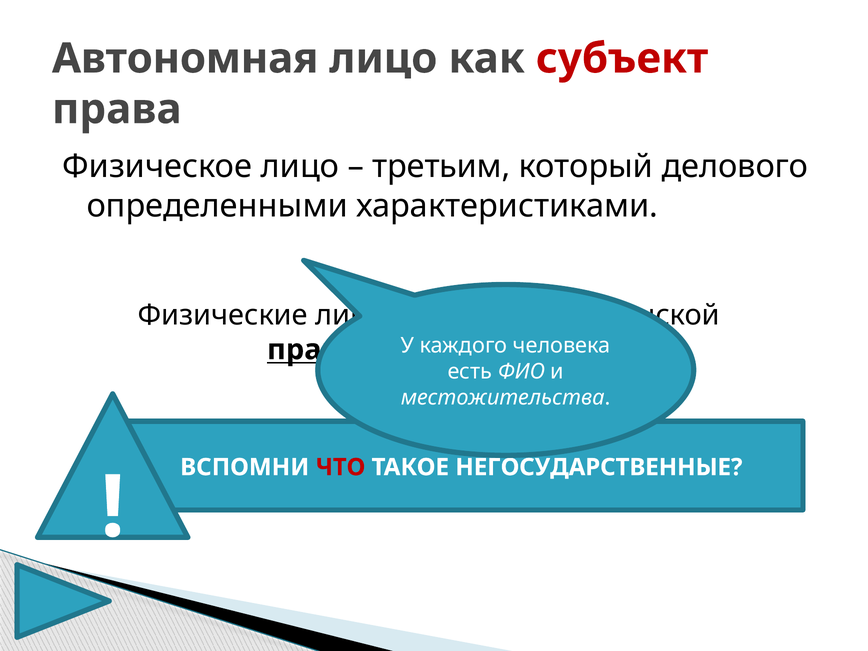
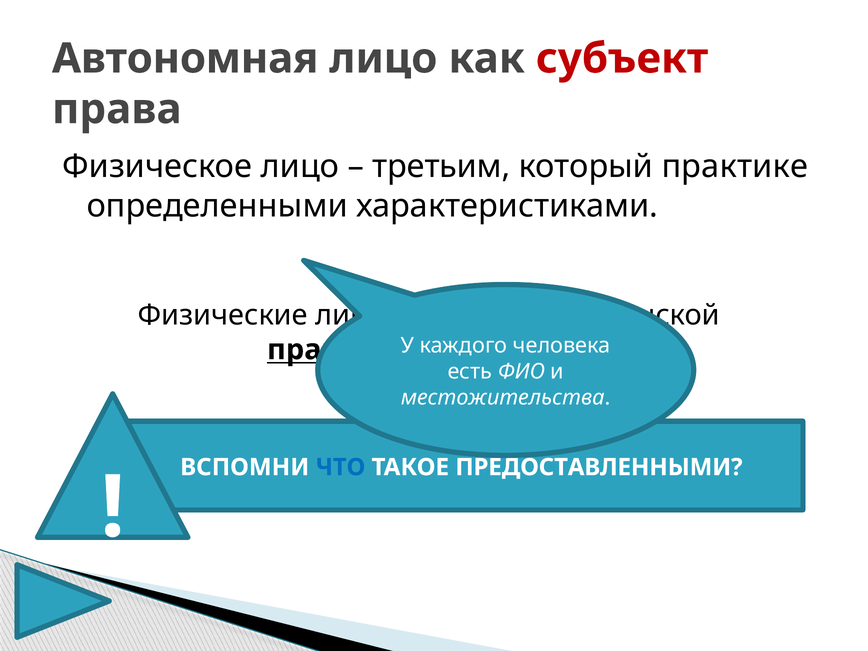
делового: делового -> практике
ЧТО colour: red -> blue
НЕГОСУДАРСТВЕННЫЕ: НЕГОСУДАРСТВЕННЫЕ -> ПРЕДОСТАВЛЕННЫМИ
